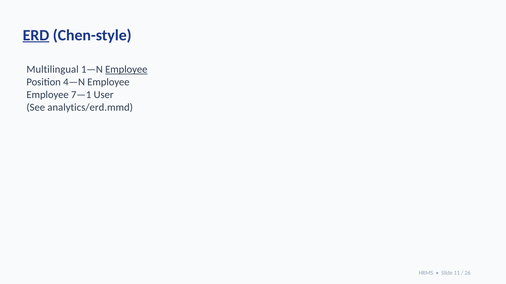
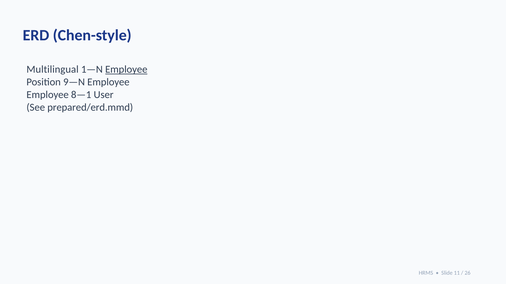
ERD underline: present -> none
4—N: 4—N -> 9—N
7—1: 7—1 -> 8—1
analytics/erd.mmd: analytics/erd.mmd -> prepared/erd.mmd
